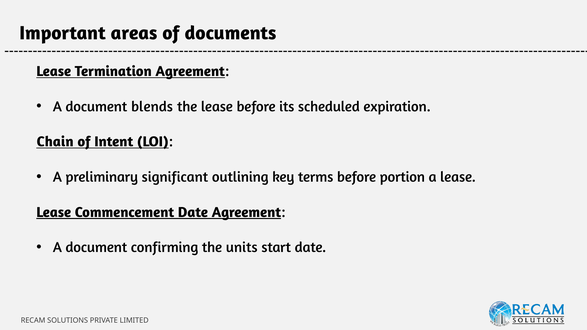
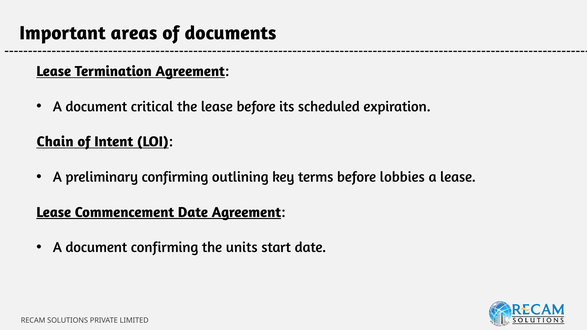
blends: blends -> critical
preliminary significant: significant -> confirming
portion: portion -> lobbies
